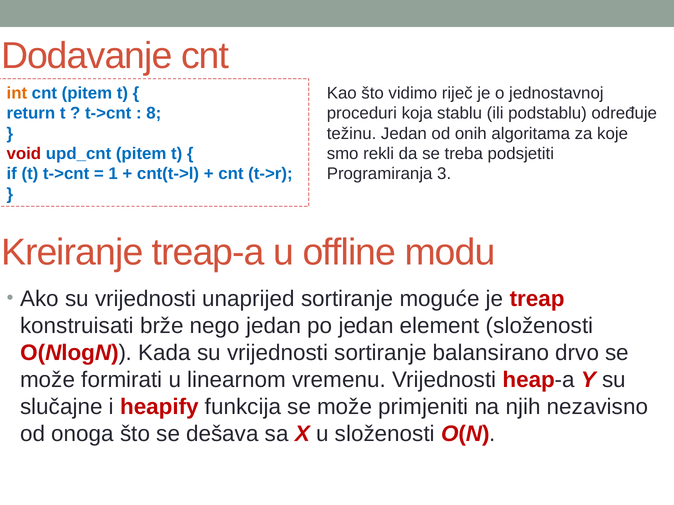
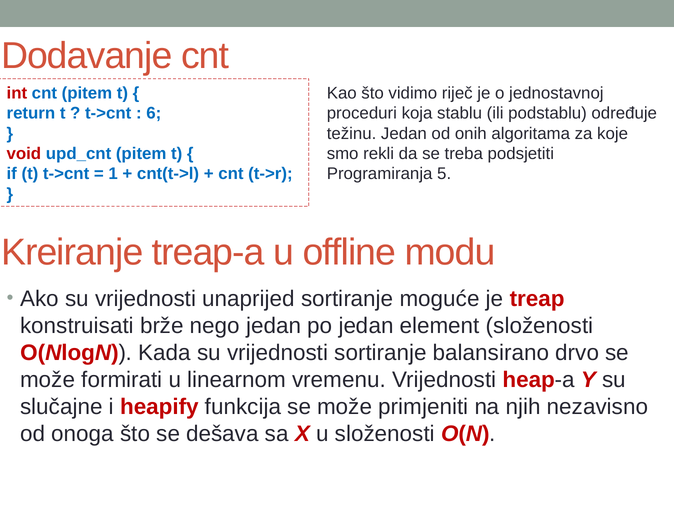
int colour: orange -> red
8: 8 -> 6
3: 3 -> 5
